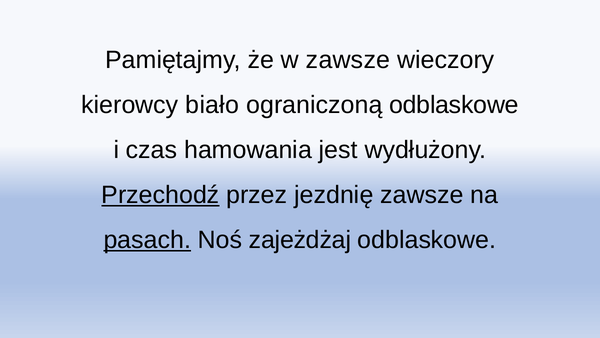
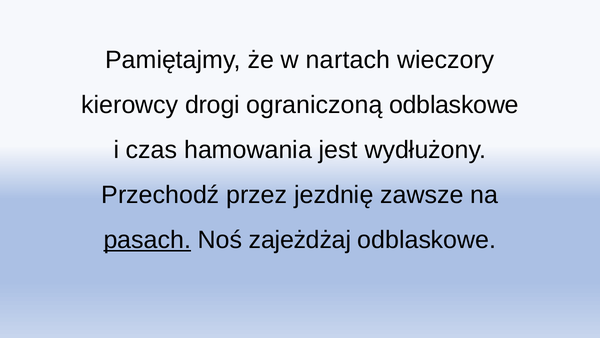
w zawsze: zawsze -> nartach
biało: biało -> drogi
Przechodź underline: present -> none
